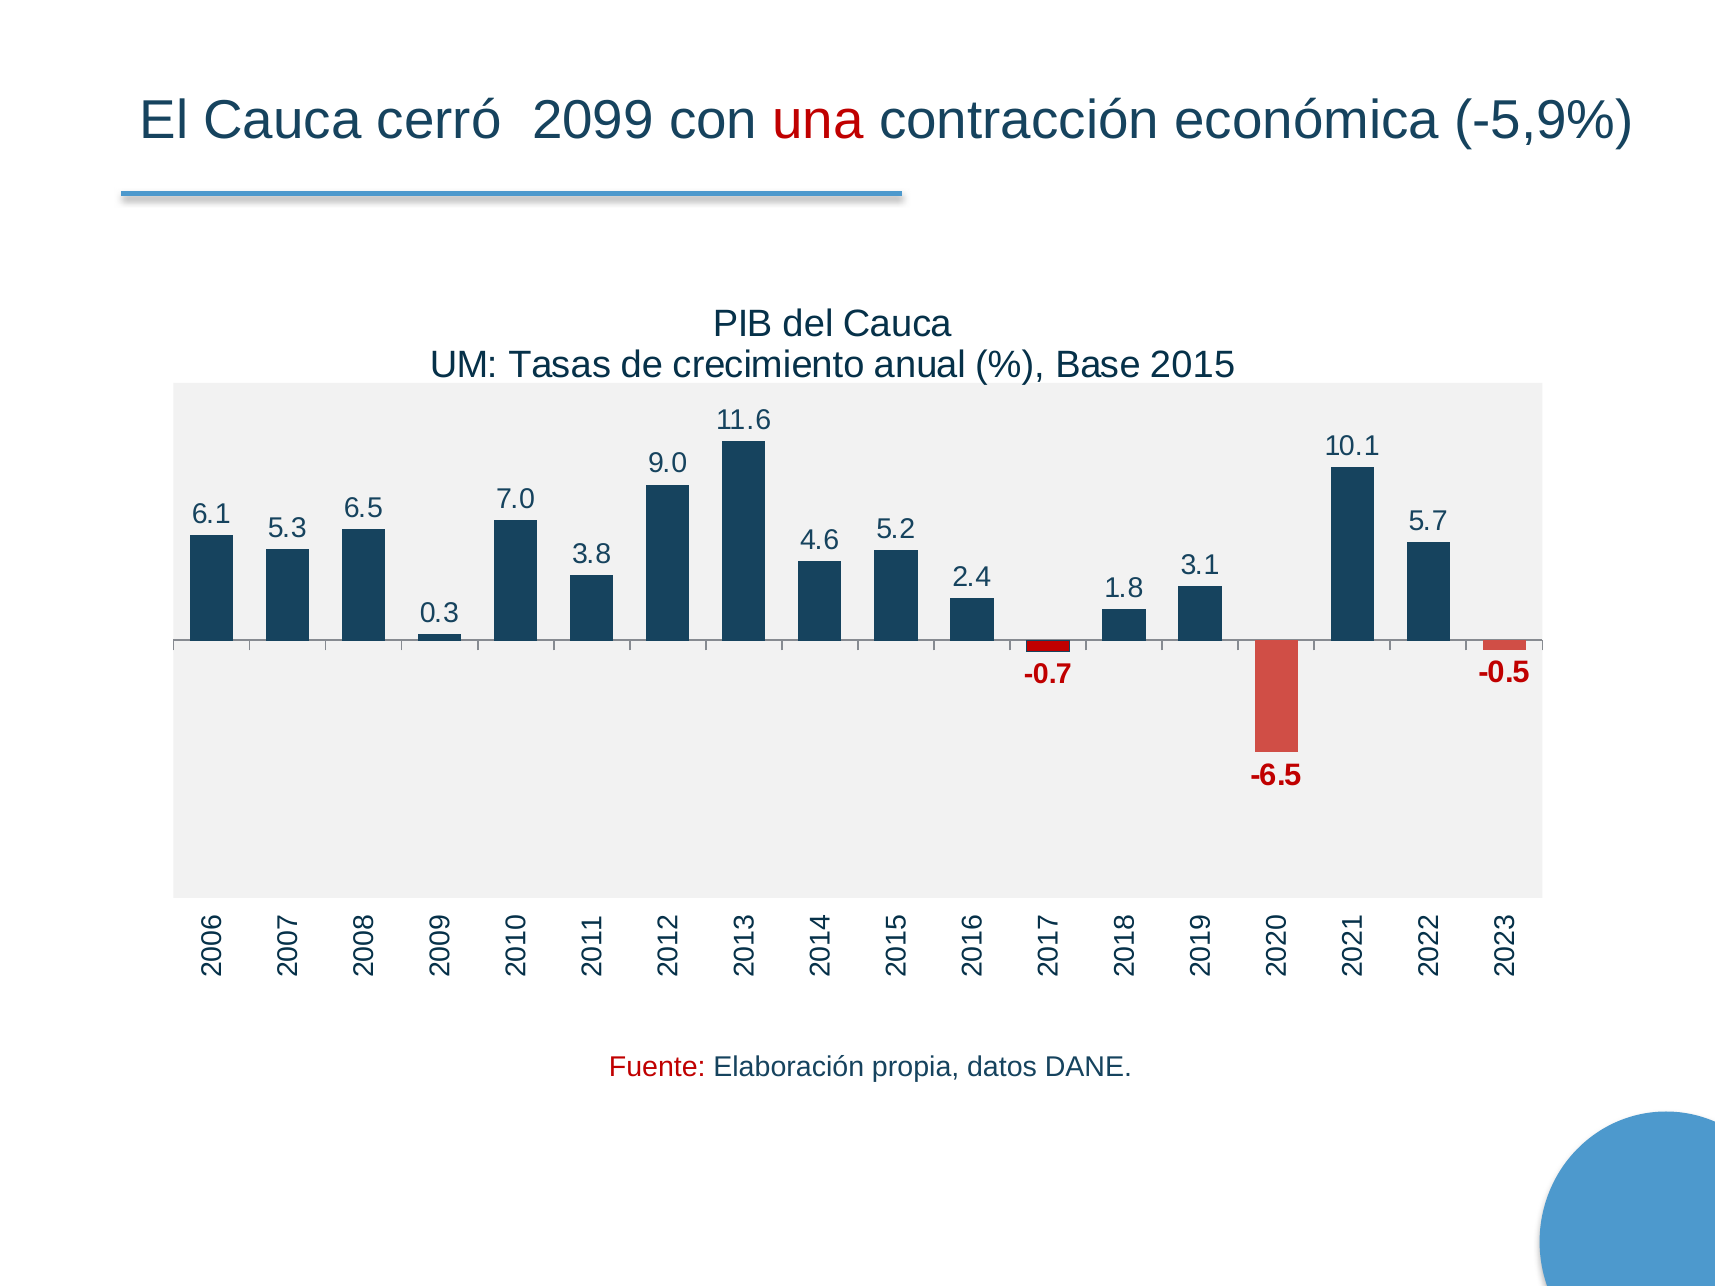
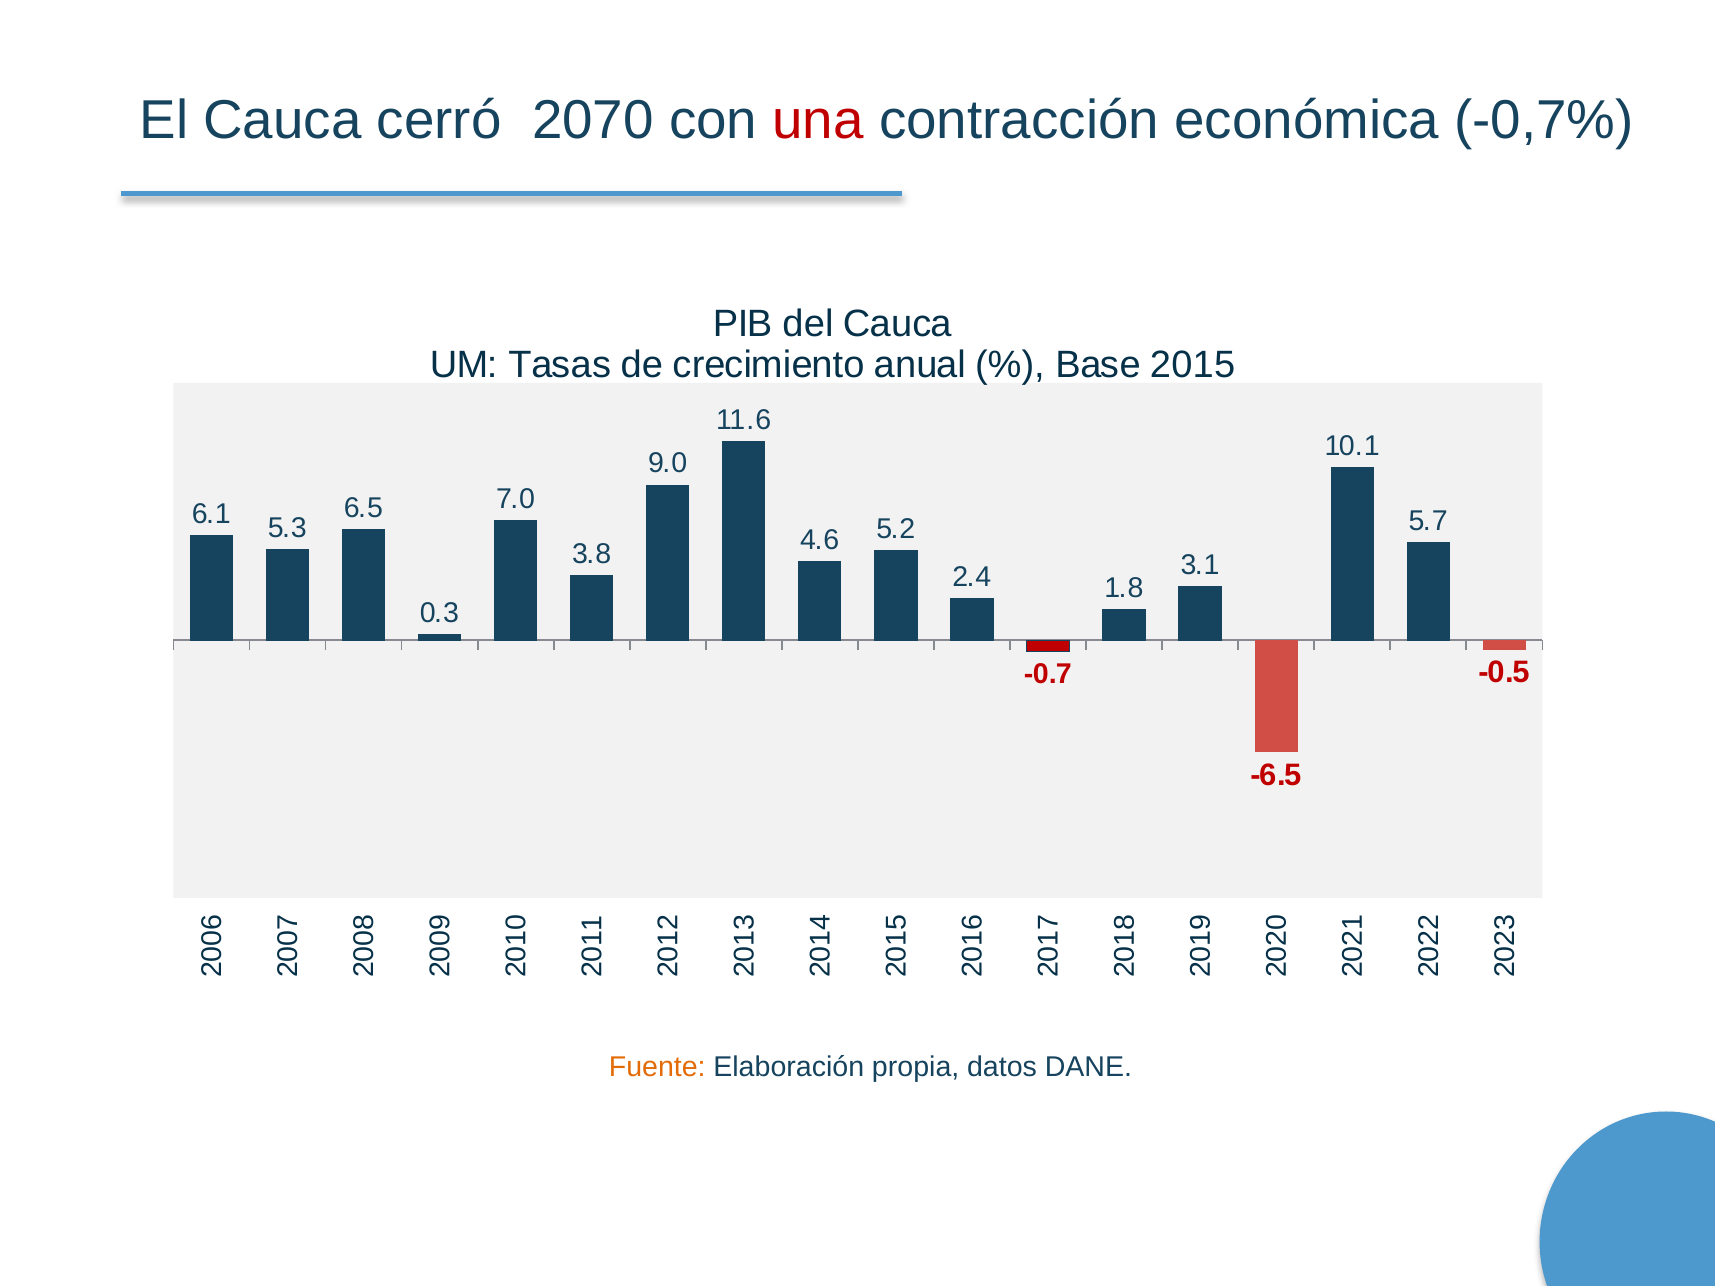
2099: 2099 -> 2070
-5,9%: -5,9% -> -0,7%
Fuente colour: red -> orange
